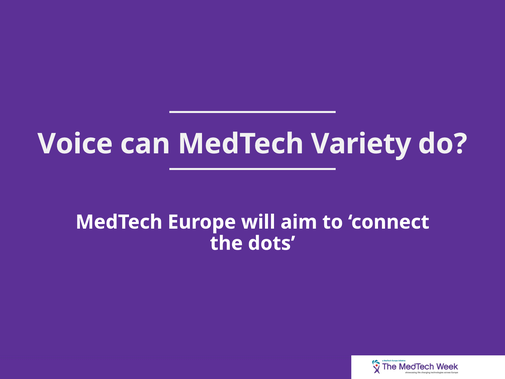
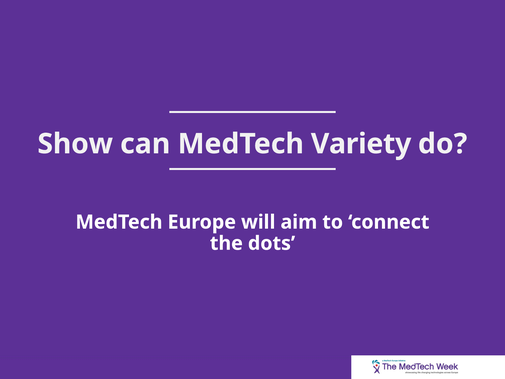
Voice: Voice -> Show
